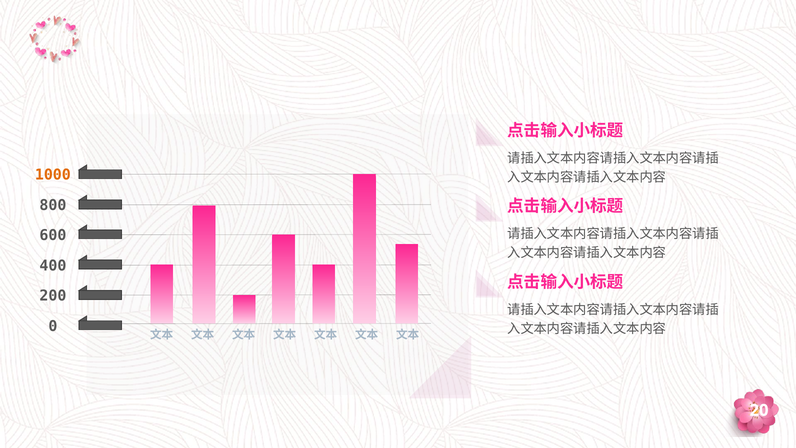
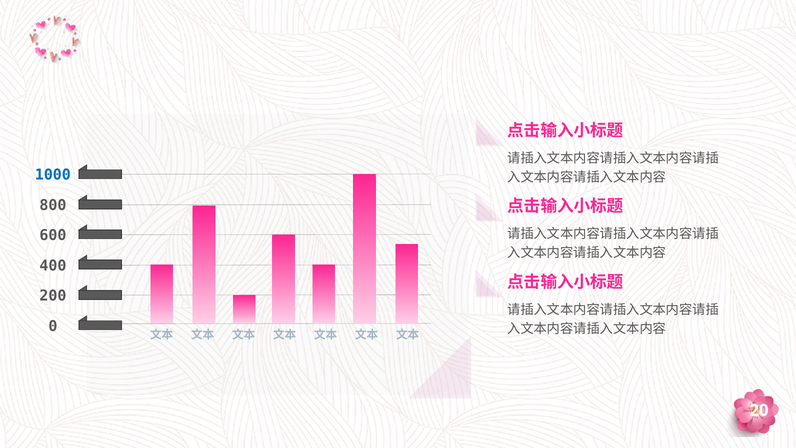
1000 colour: orange -> blue
